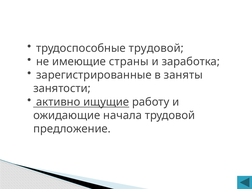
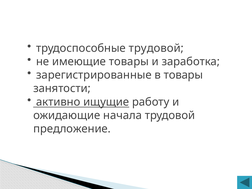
имеющие страны: страны -> товары
в заняты: заняты -> товары
